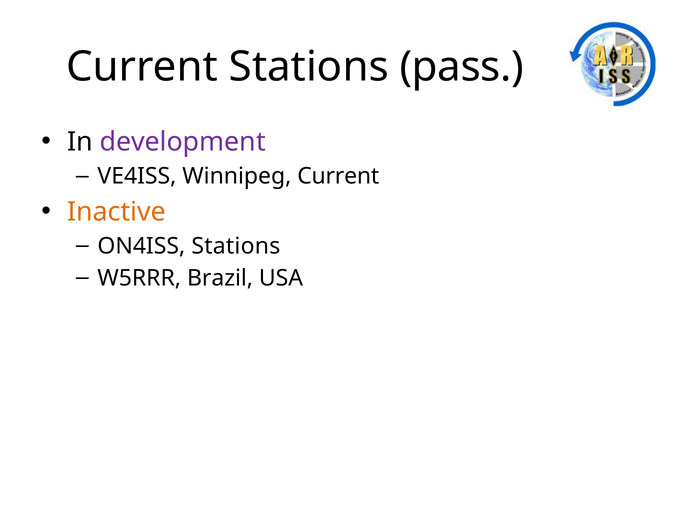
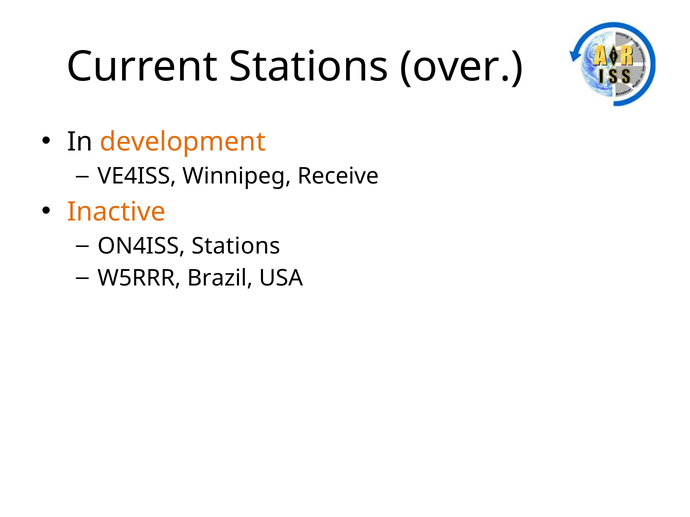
pass: pass -> over
development colour: purple -> orange
Winnipeg Current: Current -> Receive
